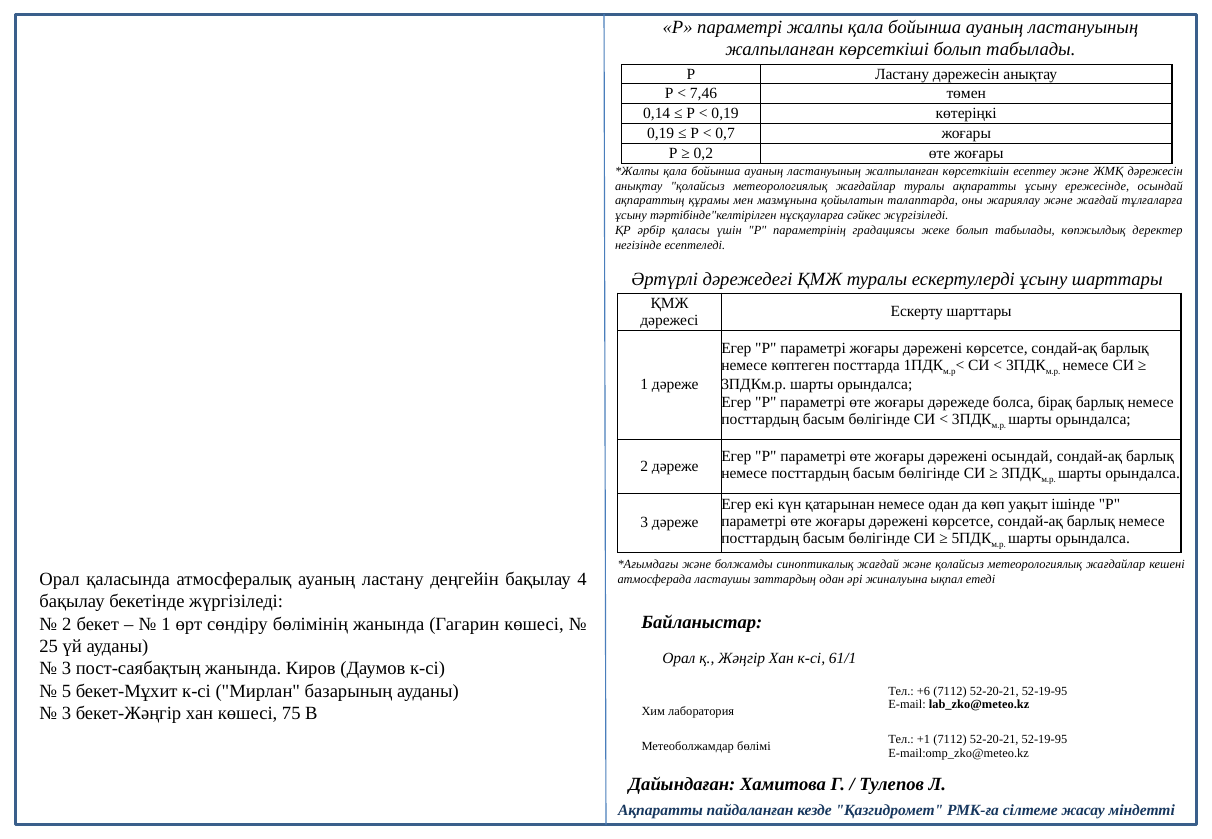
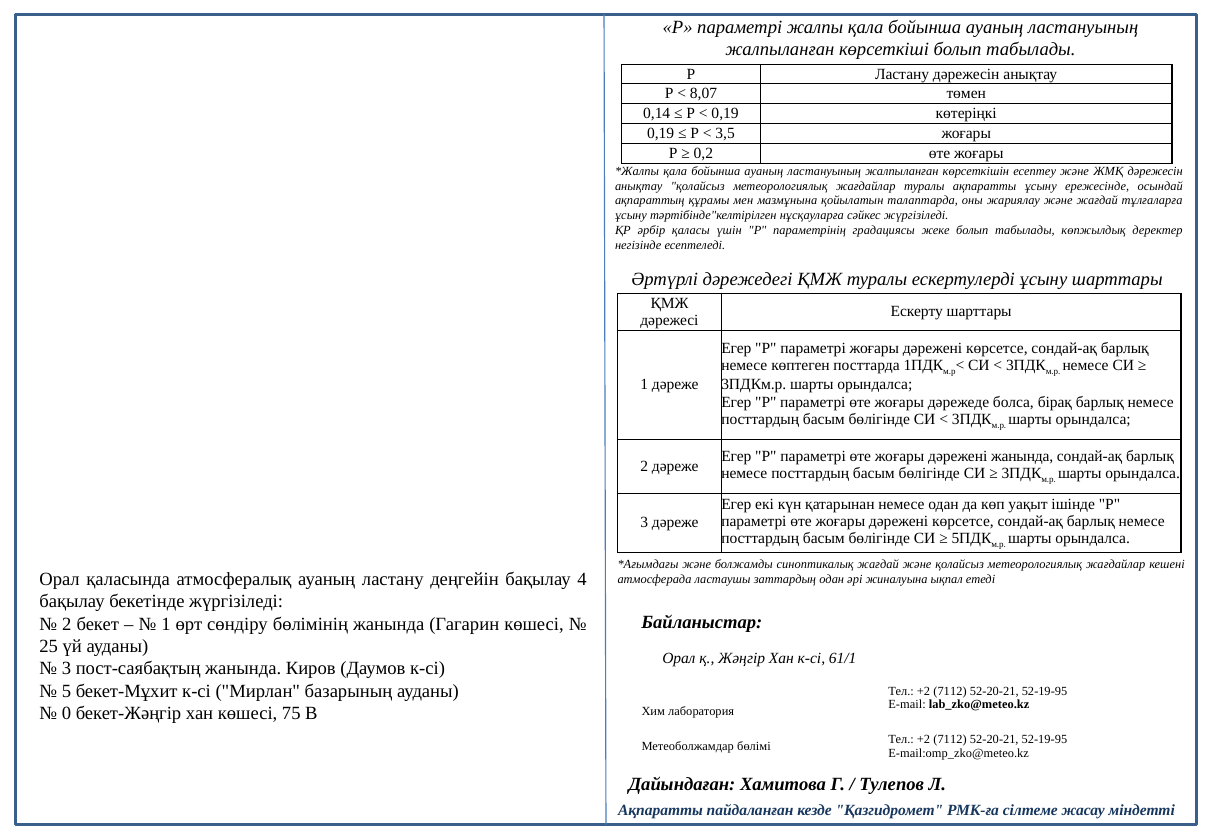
7,46: 7,46 -> 8,07
0,7: 0,7 -> 3,5
дәрежені осындай: осындай -> жанында
+6 at (924, 691): +6 -> +2
3 at (66, 713): 3 -> 0
+1 at (924, 740): +1 -> +2
